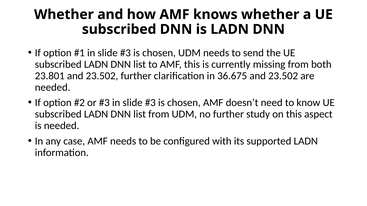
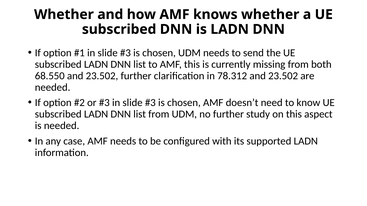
23.801: 23.801 -> 68.550
36.675: 36.675 -> 78.312
